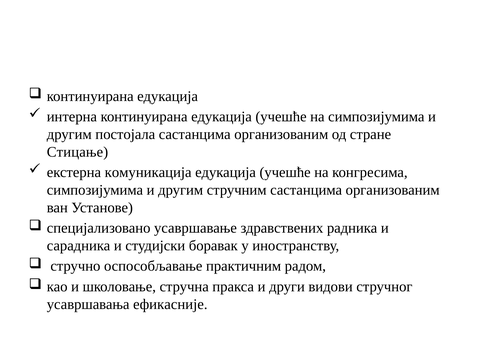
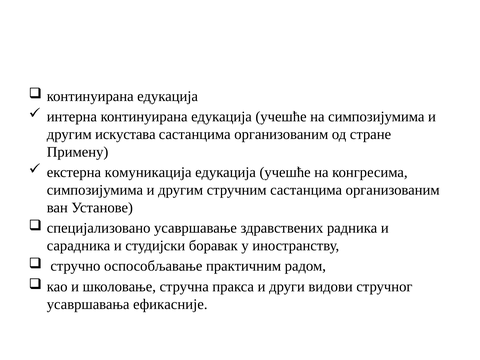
постојала: постојала -> искустава
Стицање: Стицање -> Примену
